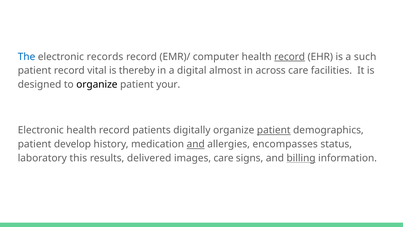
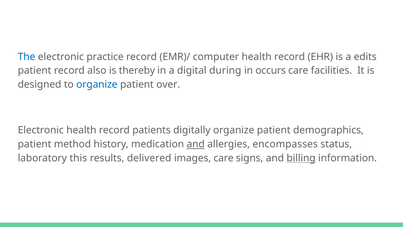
records: records -> practice
record at (290, 57) underline: present -> none
such: such -> edits
vital: vital -> also
almost: almost -> during
across: across -> occurs
organize at (97, 84) colour: black -> blue
your: your -> over
patient at (274, 130) underline: present -> none
develop: develop -> method
